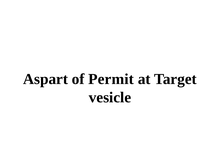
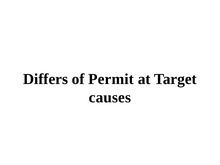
Aspart: Aspart -> Differs
vesicle: vesicle -> causes
